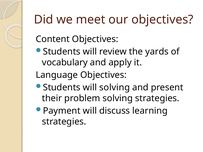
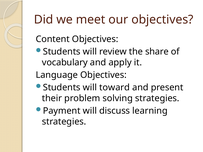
yards: yards -> share
will solving: solving -> toward
